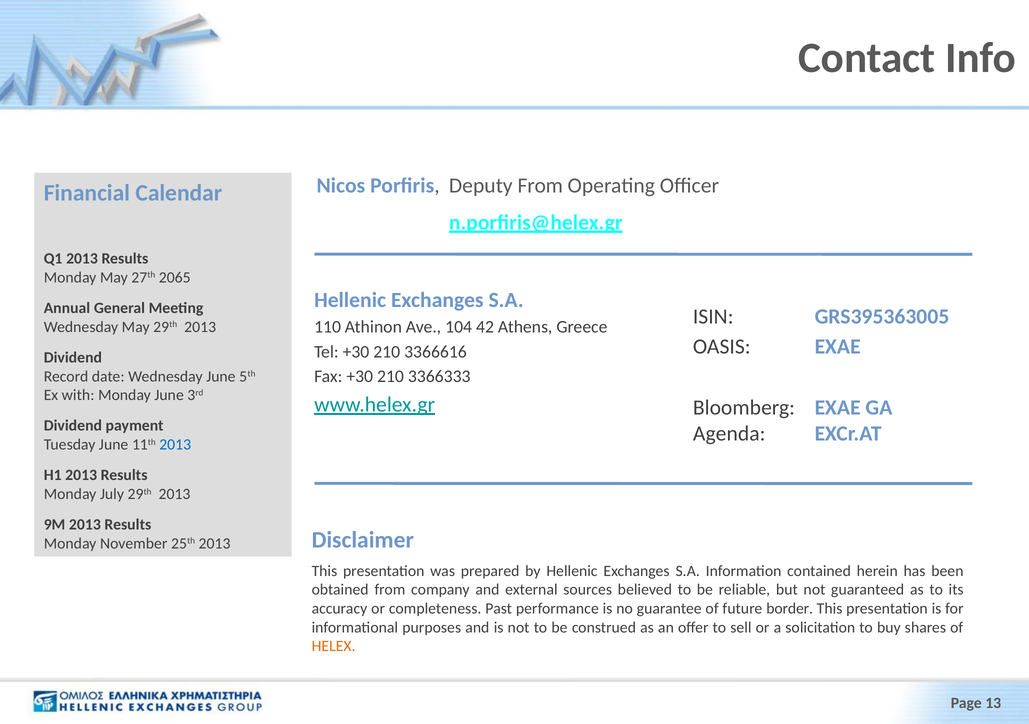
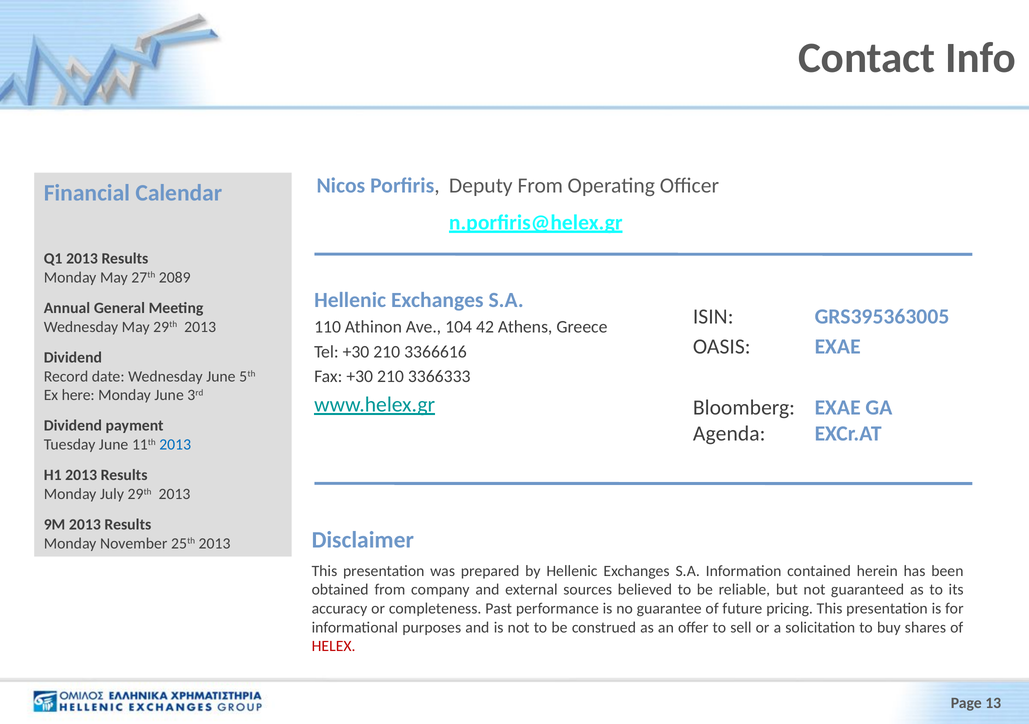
2065: 2065 -> 2089
with: with -> here
border: border -> pricing
HELEX colour: orange -> red
